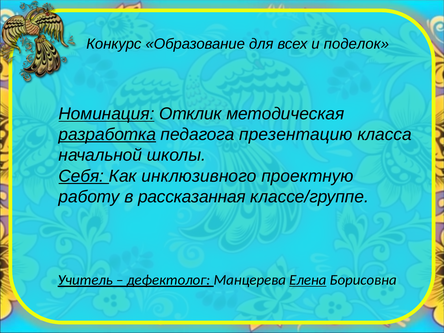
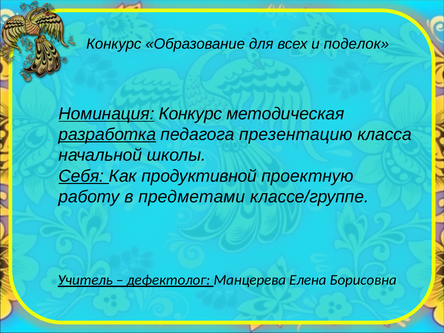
Номинация Отклик: Отклик -> Конкурс
инклюзивного: инклюзивного -> продуктивной
рассказанная: рассказанная -> предметами
Елена underline: present -> none
